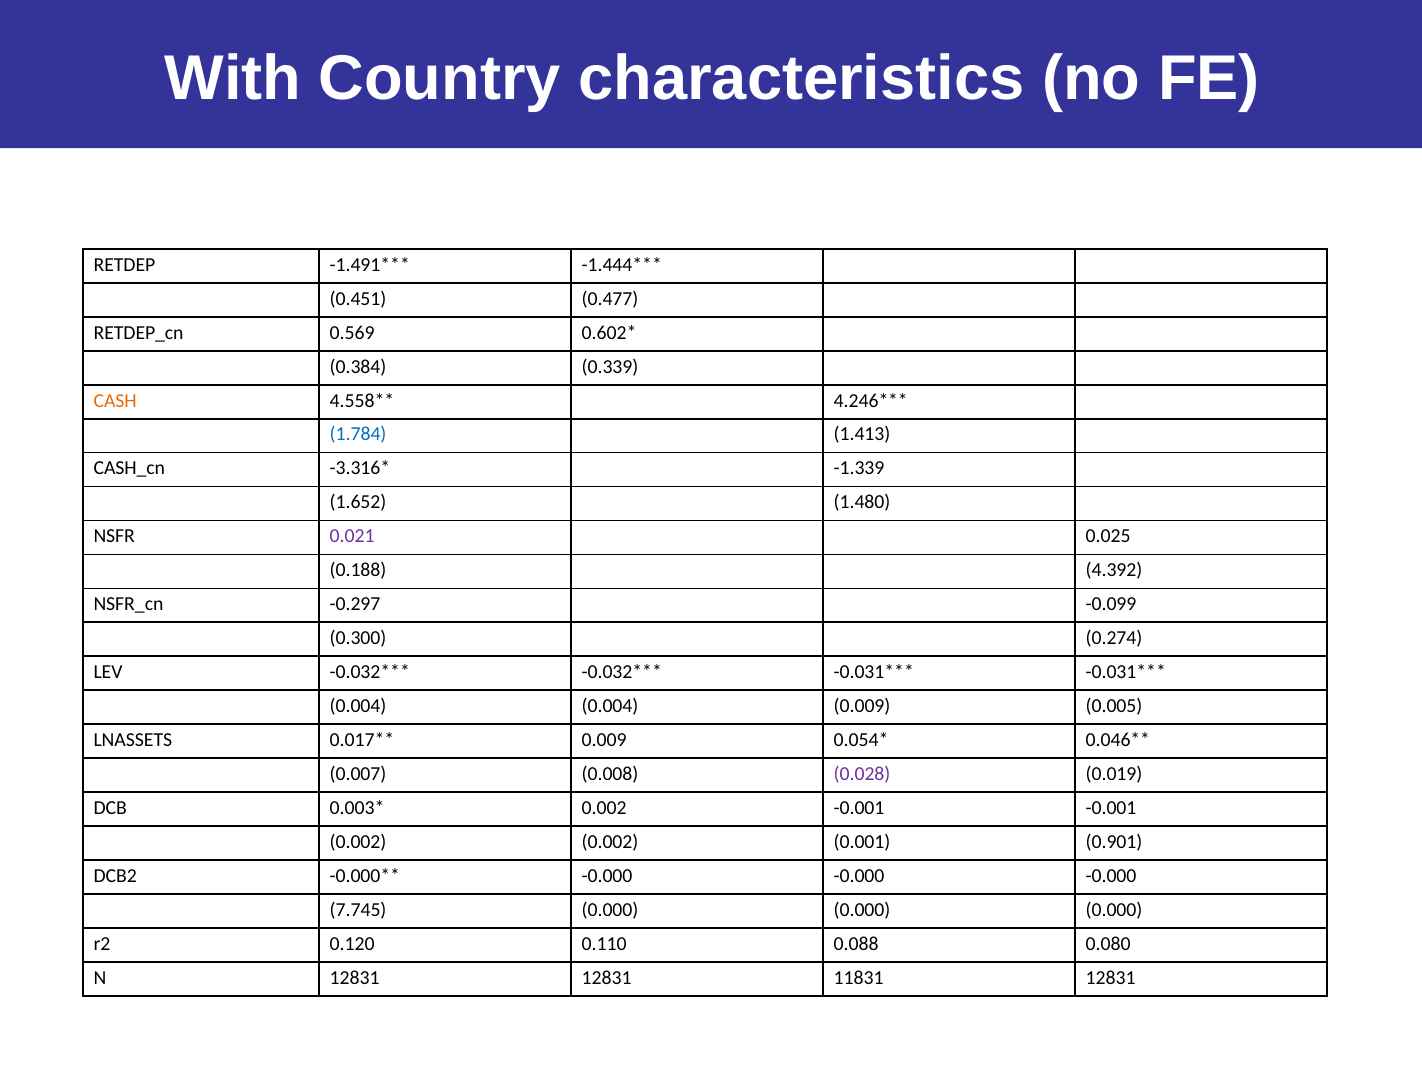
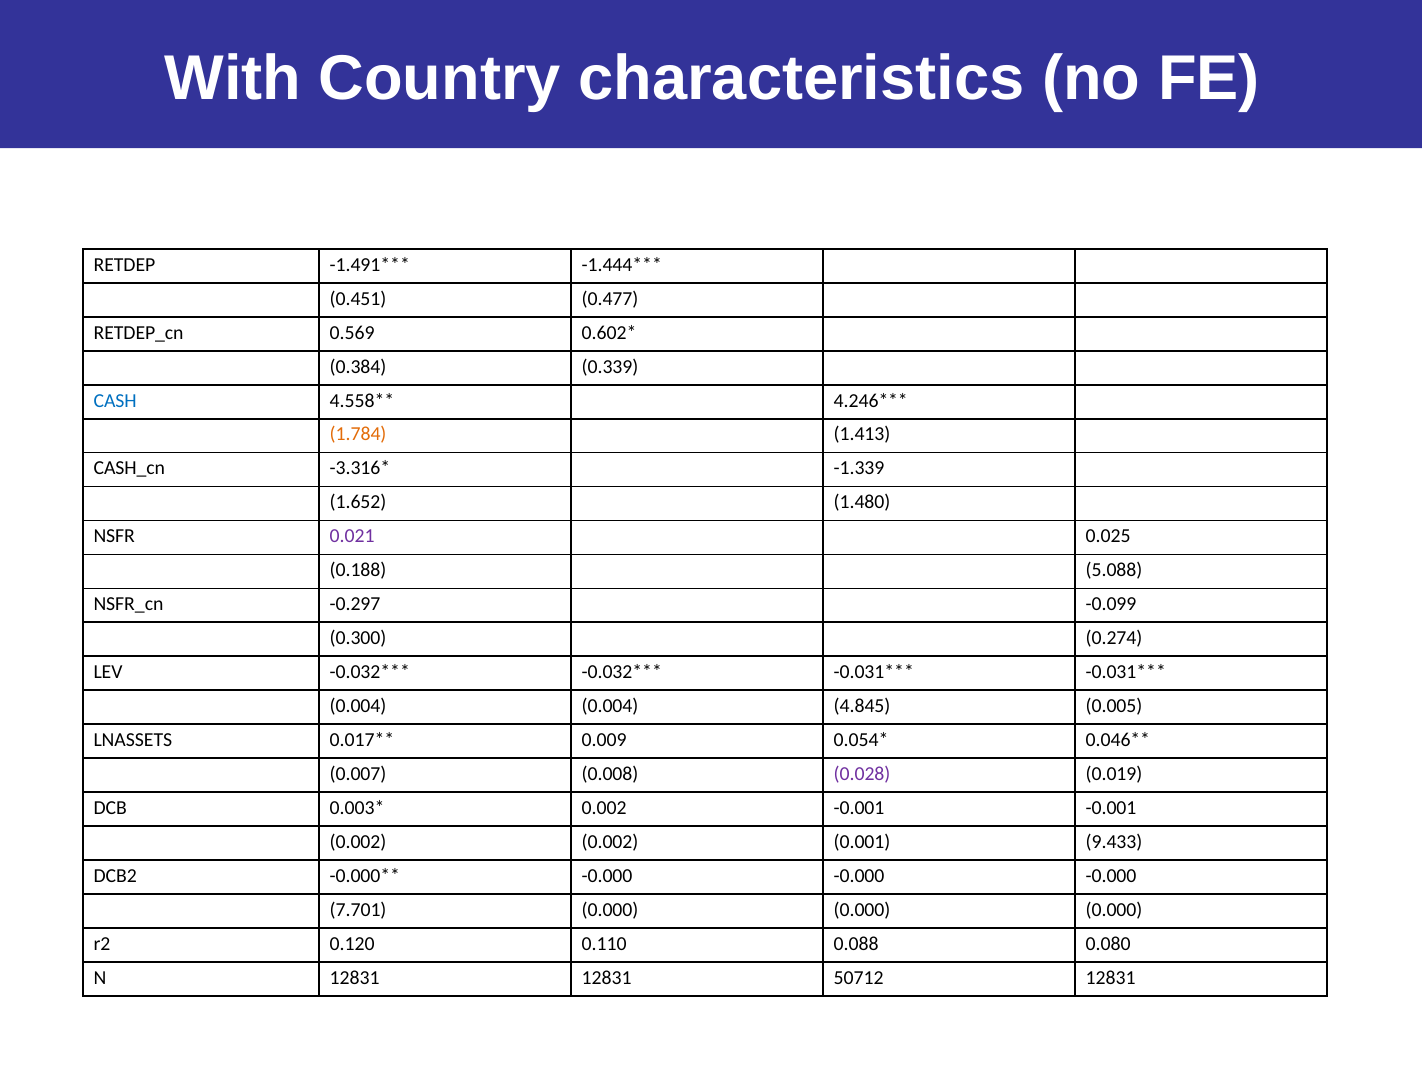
CASH colour: orange -> blue
1.784 colour: blue -> orange
4.392: 4.392 -> 5.088
0.004 0.009: 0.009 -> 4.845
0.901: 0.901 -> 9.433
7.745: 7.745 -> 7.701
11831: 11831 -> 50712
